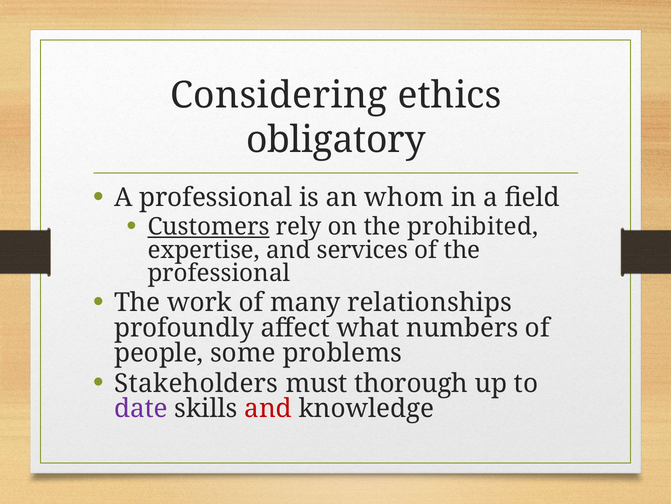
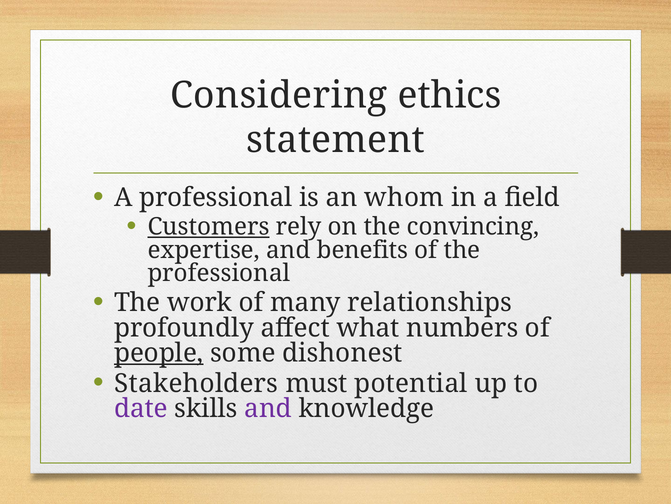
obligatory: obligatory -> statement
prohibited: prohibited -> convincing
services: services -> benefits
people underline: none -> present
problems: problems -> dishonest
thorough: thorough -> potential
and at (268, 408) colour: red -> purple
